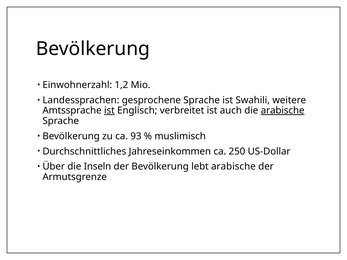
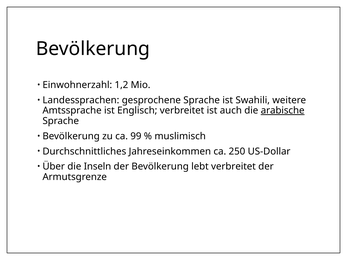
ist at (109, 111) underline: present -> none
93: 93 -> 99
lebt arabische: arabische -> verbreitet
